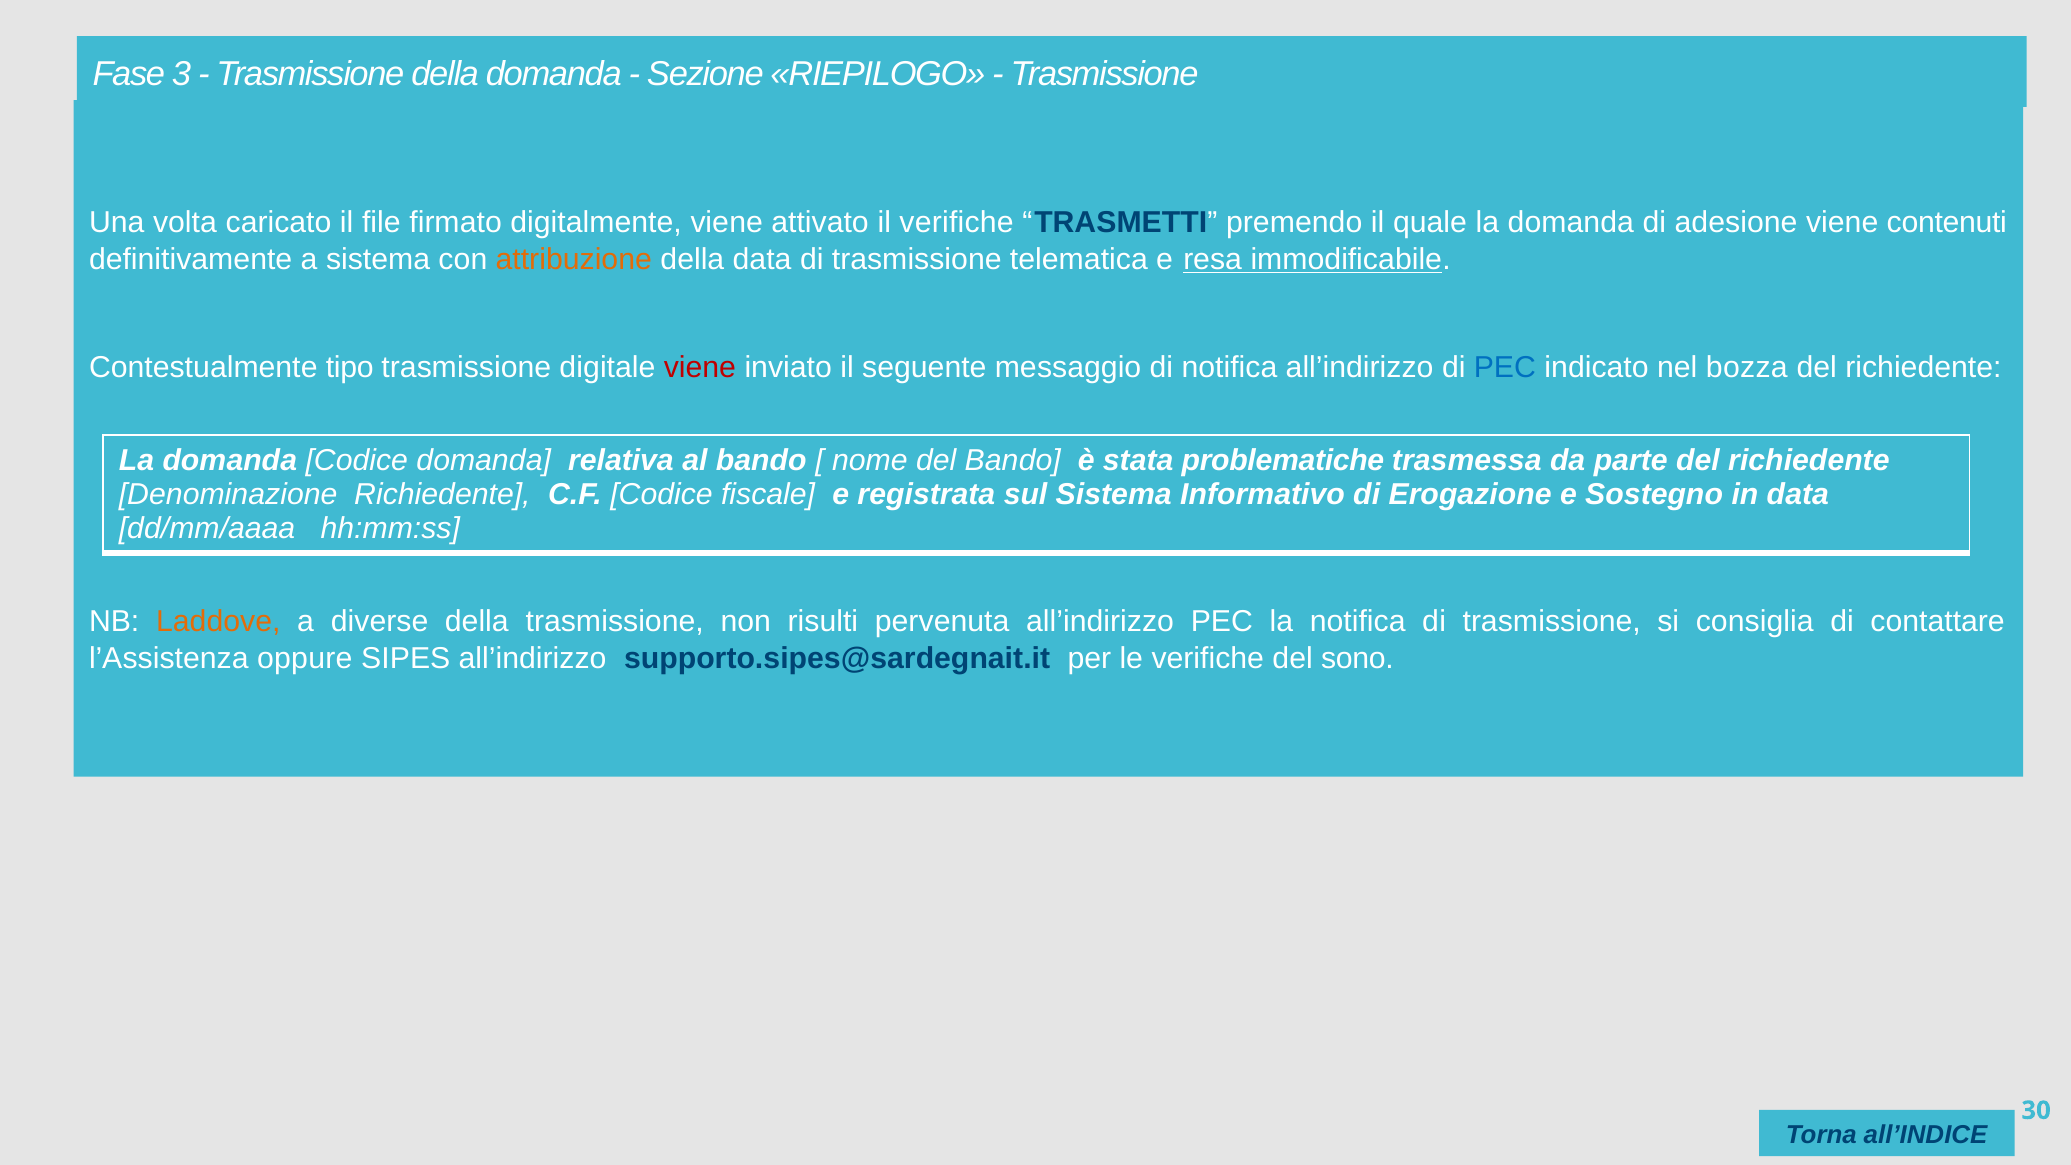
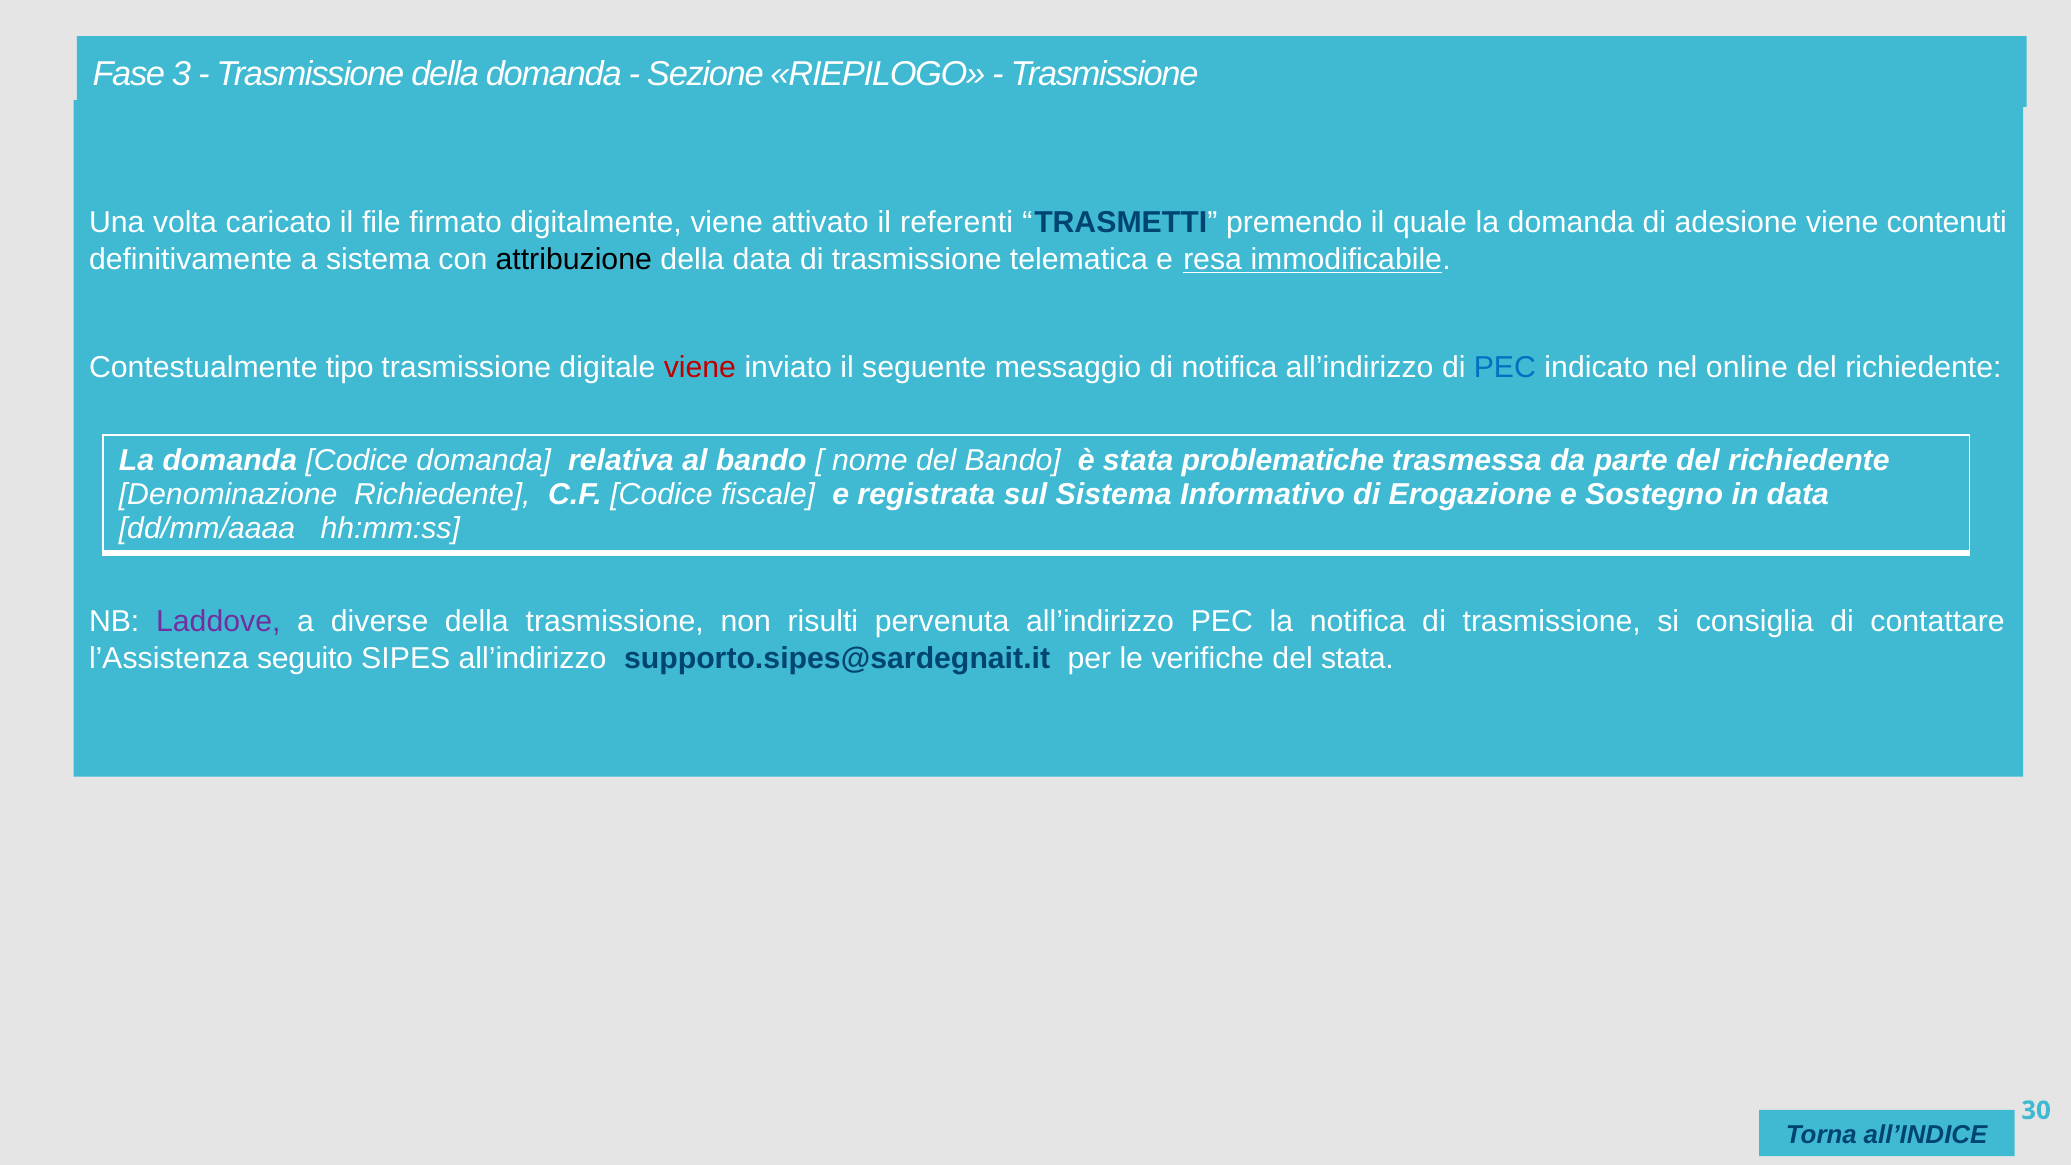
il verifiche: verifiche -> referenti
attribuzione colour: orange -> black
bozza: bozza -> online
Laddove colour: orange -> purple
oppure: oppure -> seguito
del sono: sono -> stata
